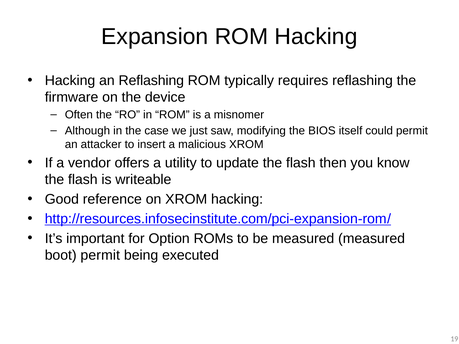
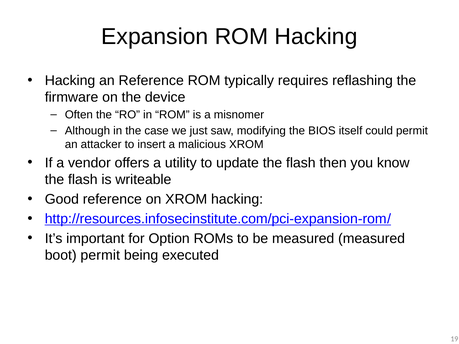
an Reflashing: Reflashing -> Reference
